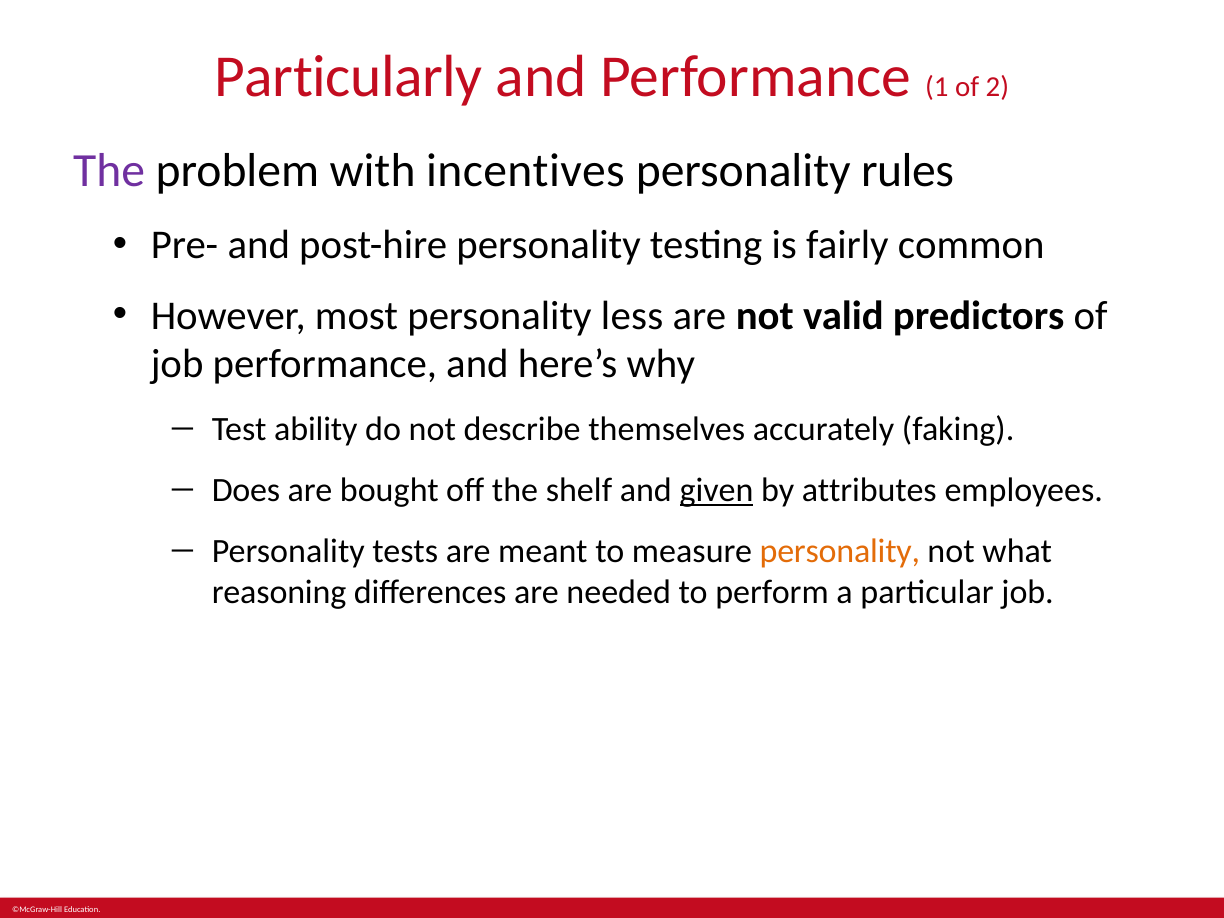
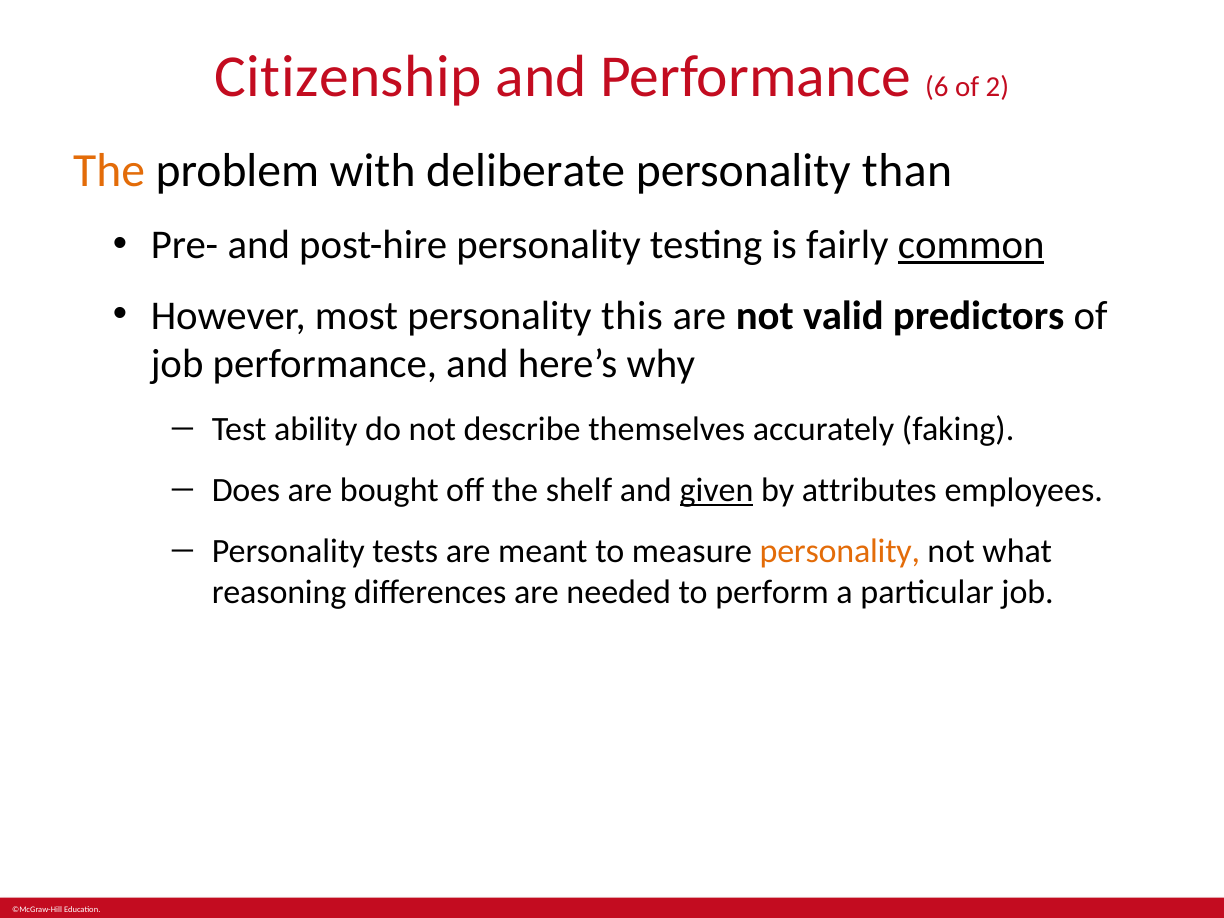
Particularly: Particularly -> Citizenship
1: 1 -> 6
The at (109, 171) colour: purple -> orange
incentives: incentives -> deliberate
rules: rules -> than
common underline: none -> present
less: less -> this
